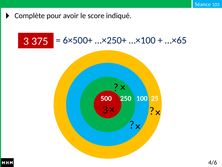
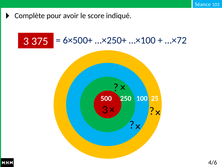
…×65: …×65 -> …×72
